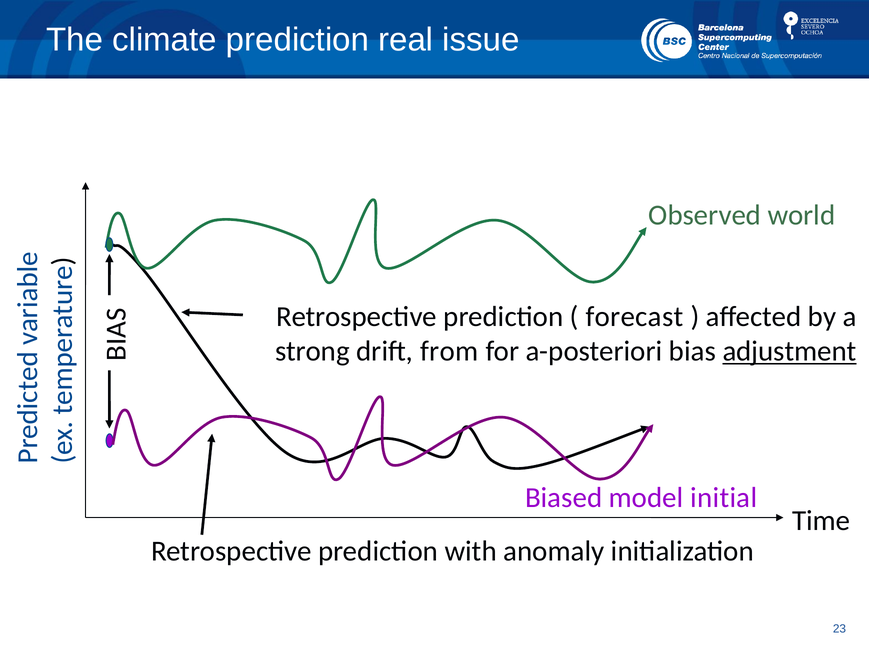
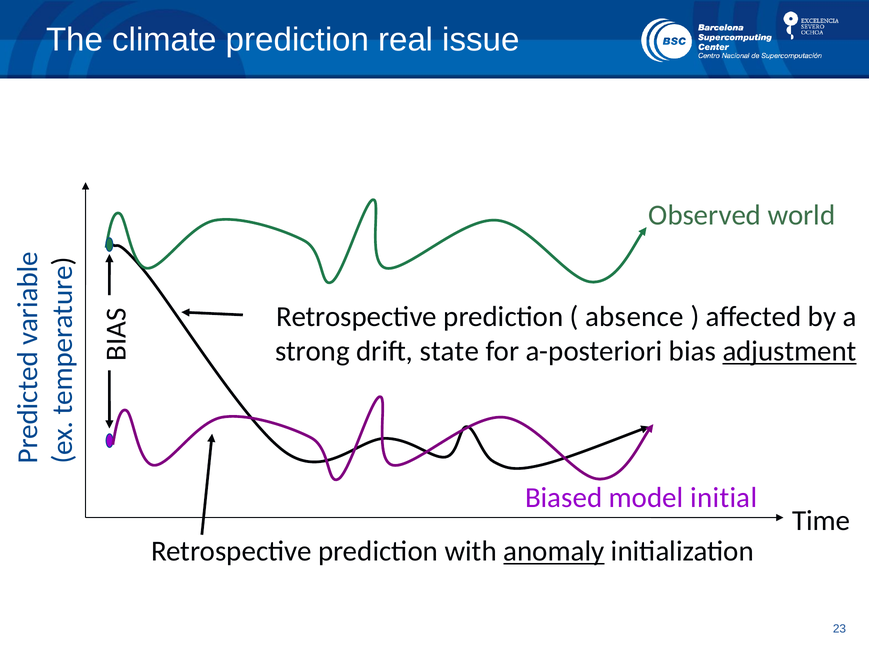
forecast: forecast -> absence
from: from -> state
anomaly underline: none -> present
